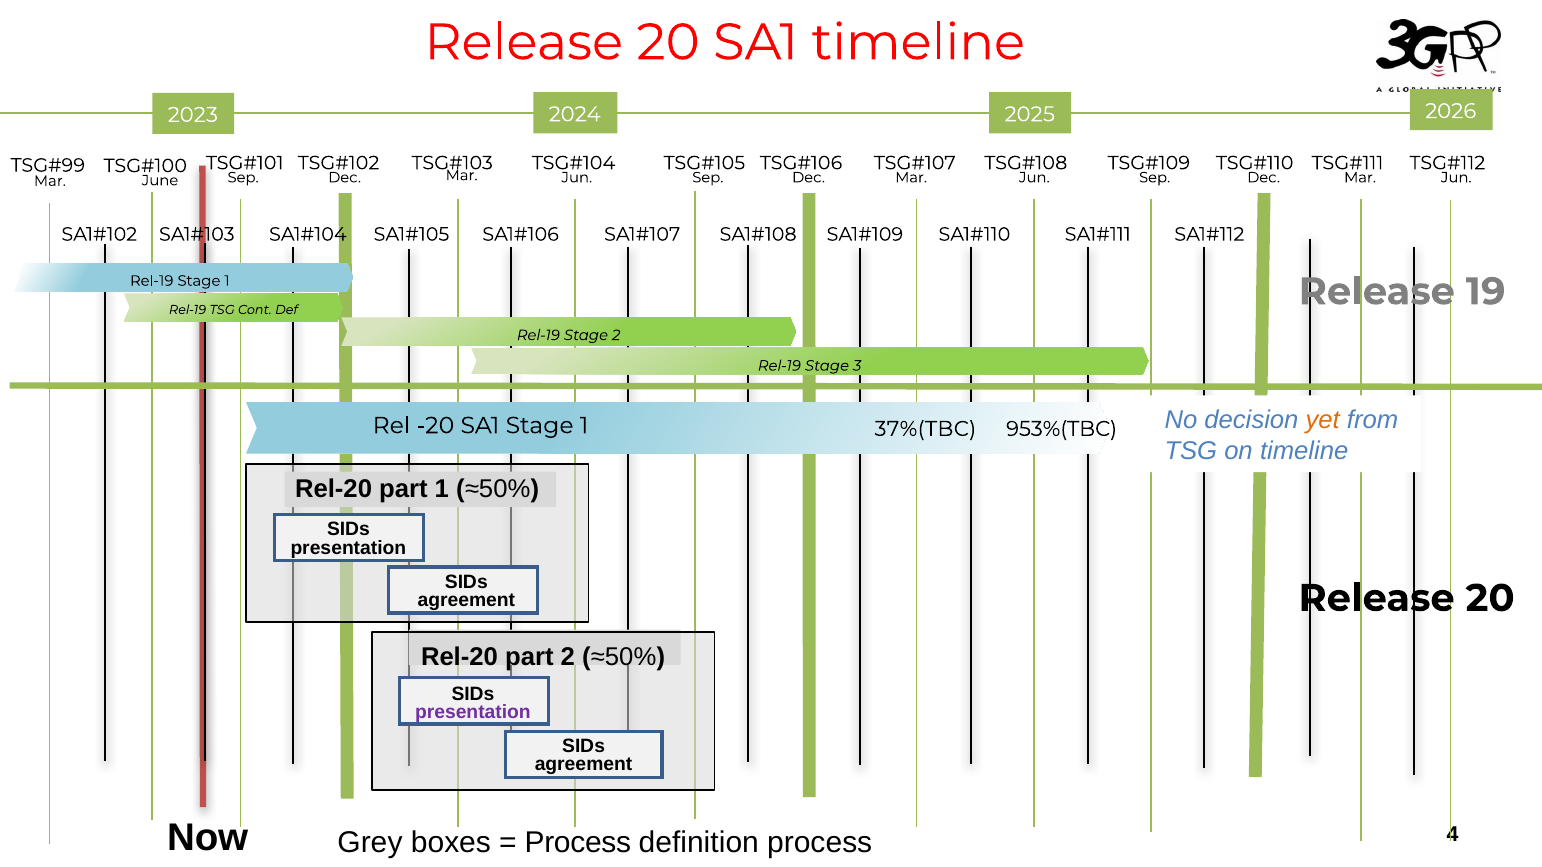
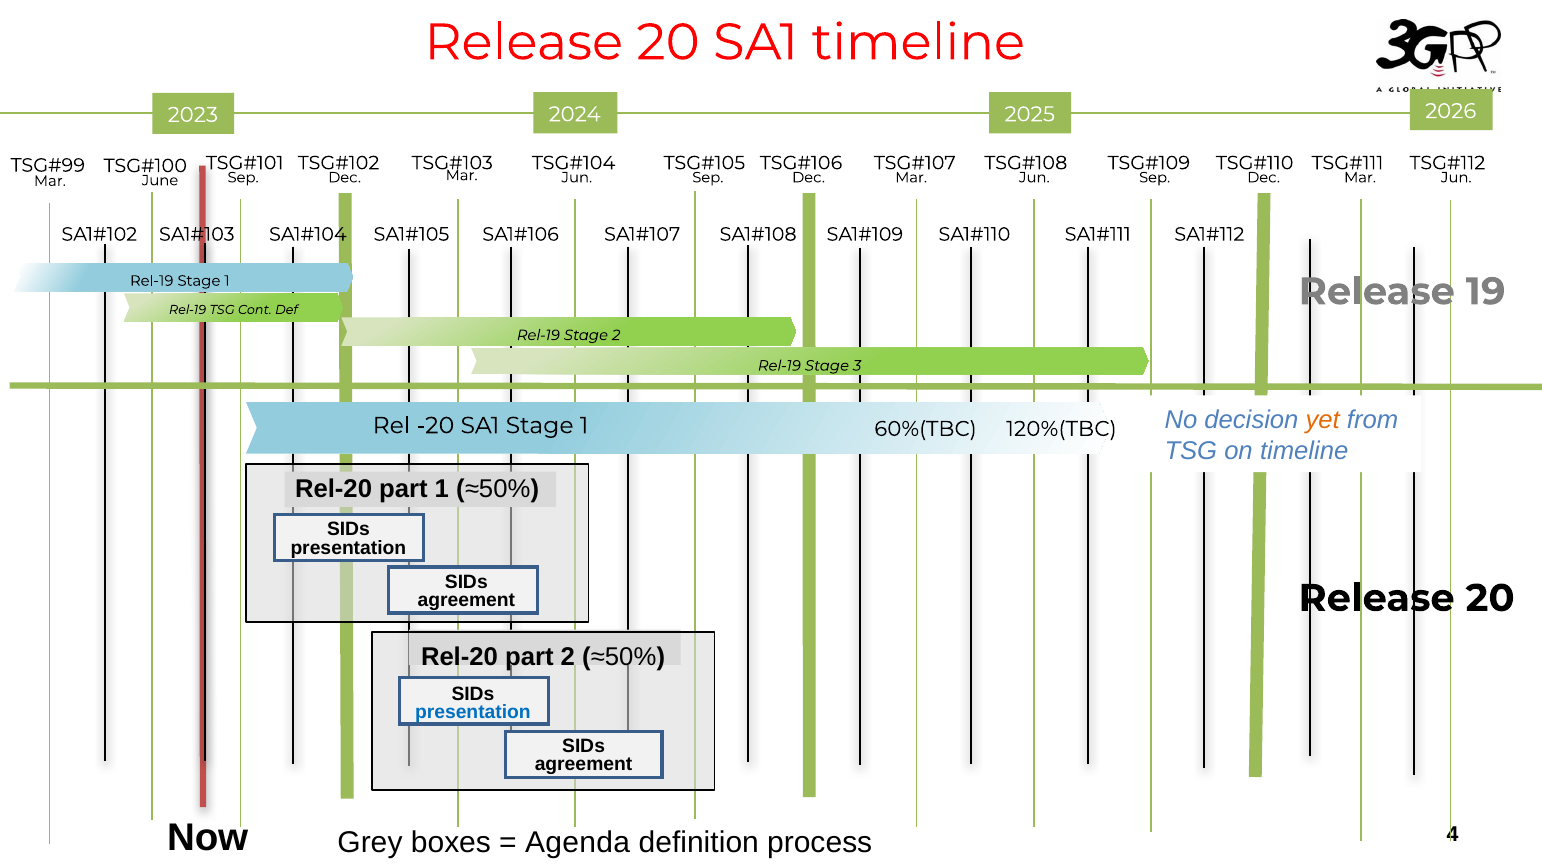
37%(TBC: 37%(TBC -> 60%(TBC
953%(TBC: 953%(TBC -> 120%(TBC
presentation at (473, 713) colour: purple -> blue
Process at (578, 843): Process -> Agenda
